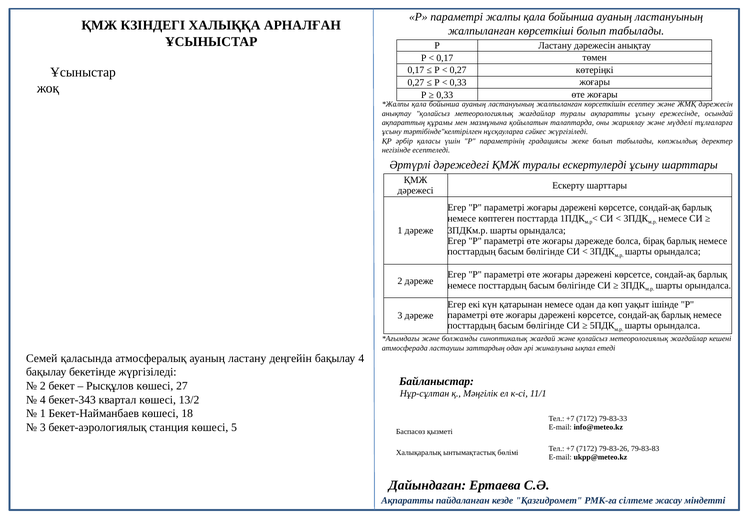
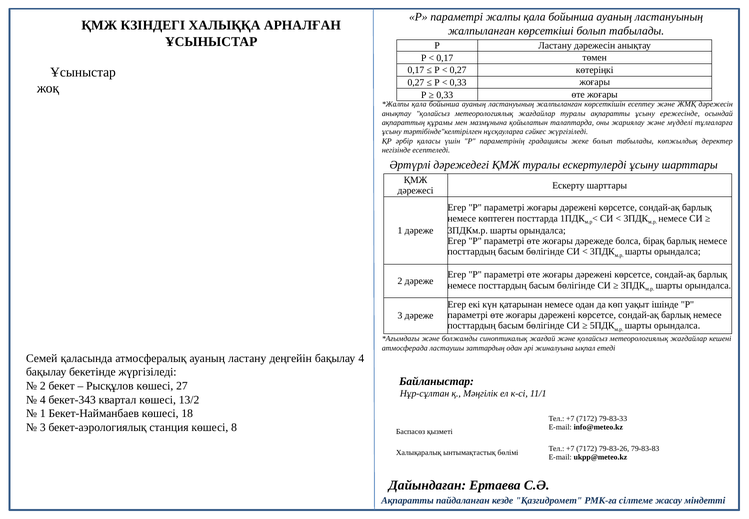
5: 5 -> 8
